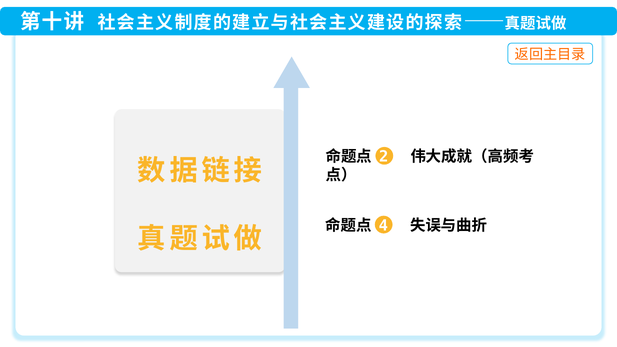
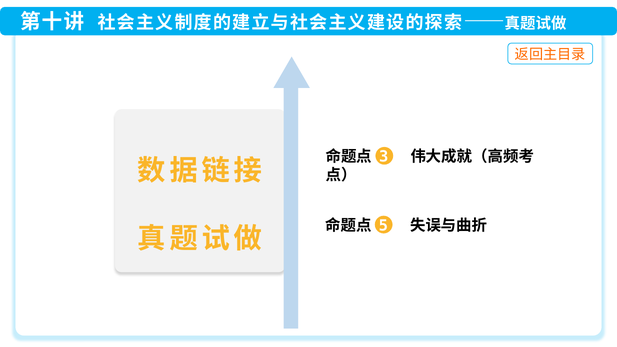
2: 2 -> 3
4: 4 -> 5
